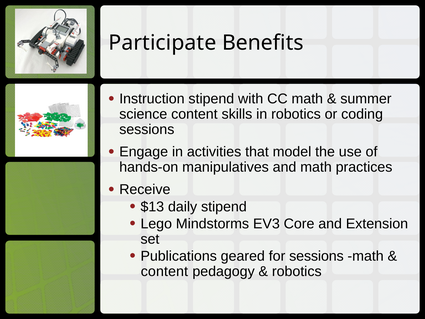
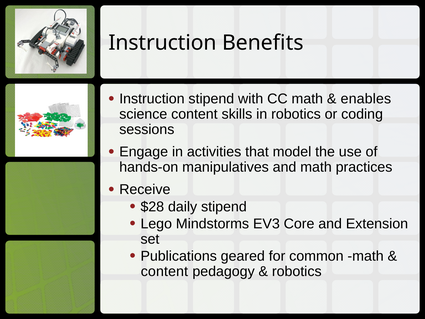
Participate at (162, 43): Participate -> Instruction
summer: summer -> enables
$13: $13 -> $28
for sessions: sessions -> common
